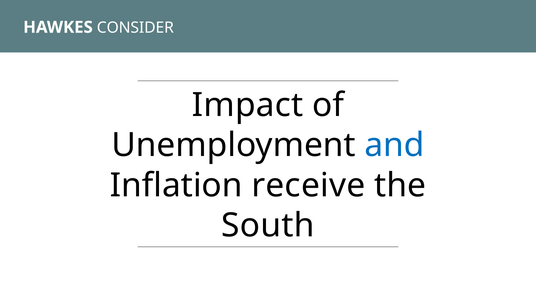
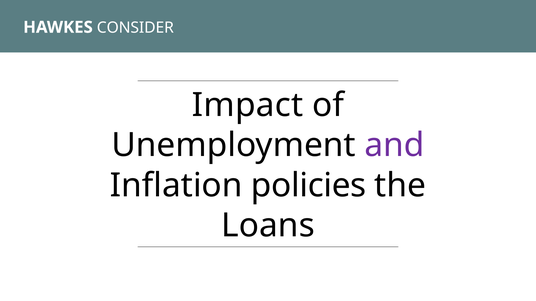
and colour: blue -> purple
receive: receive -> policies
South: South -> Loans
